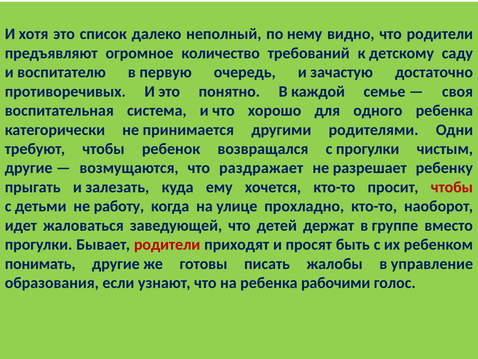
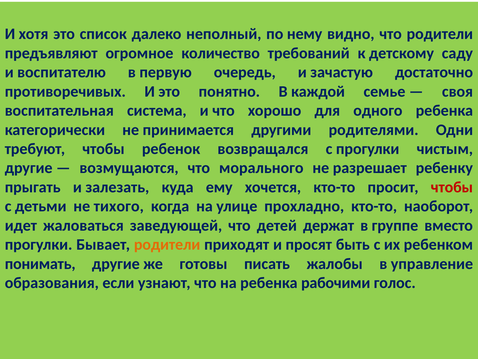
раздражает: раздражает -> морального
работу: работу -> тихого
родители at (167, 244) colour: red -> orange
